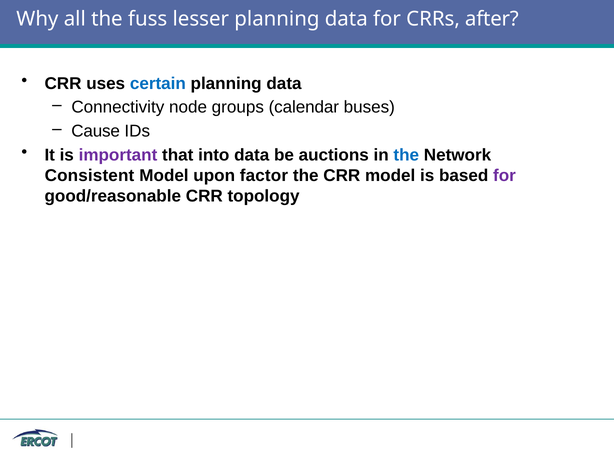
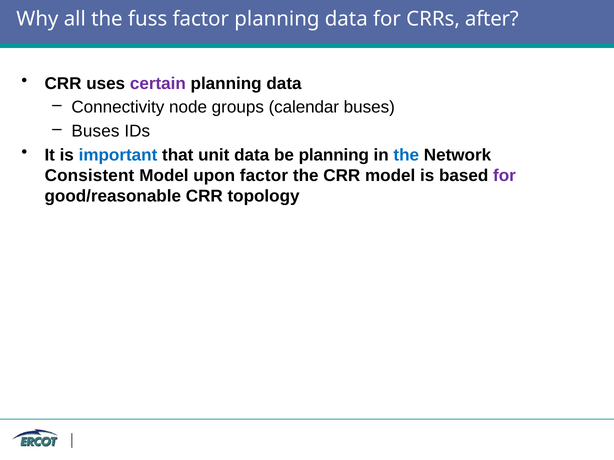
fuss lesser: lesser -> factor
certain colour: blue -> purple
Cause at (96, 131): Cause -> Buses
important colour: purple -> blue
into: into -> unit
be auctions: auctions -> planning
